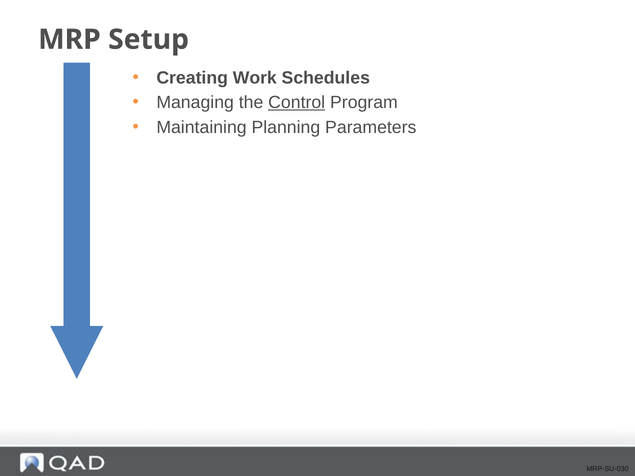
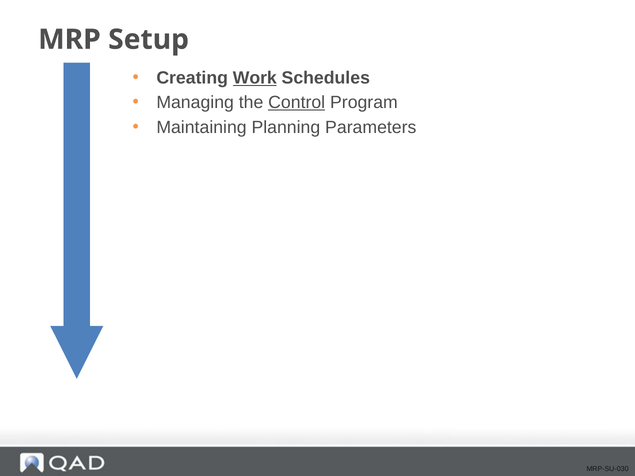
Work underline: none -> present
